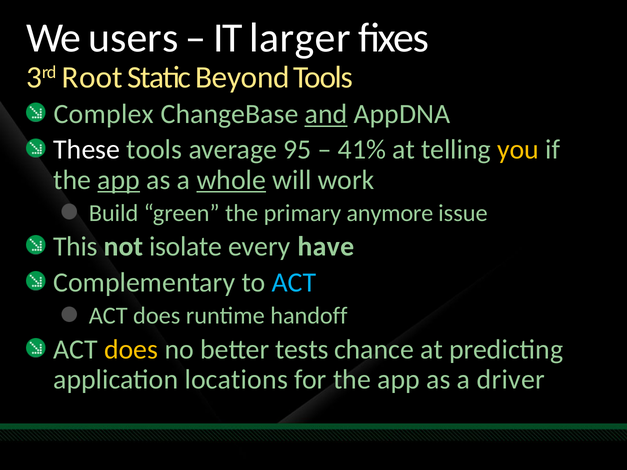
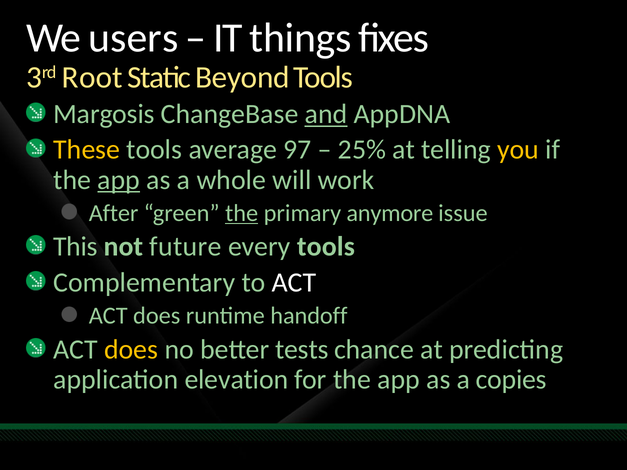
larger: larger -> things
Complex: Complex -> Margosis
These colour: white -> yellow
95: 95 -> 97
41%: 41% -> 25%
whole underline: present -> none
Build: Build -> After
the at (242, 213) underline: none -> present
isolate: isolate -> future
every have: have -> tools
ACT at (294, 283) colour: light blue -> white
locations: locations -> elevation
driver: driver -> copies
